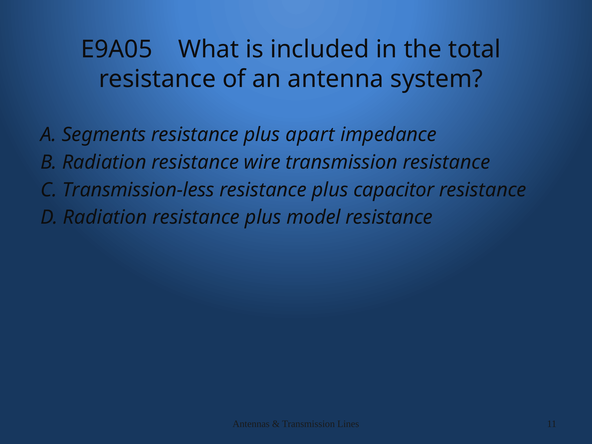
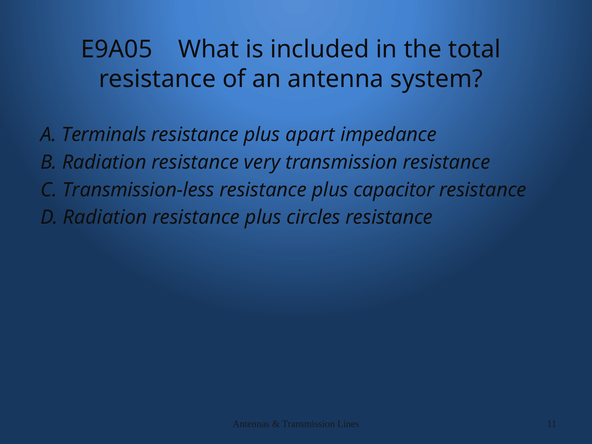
Segments: Segments -> Terminals
wire: wire -> very
model: model -> circles
